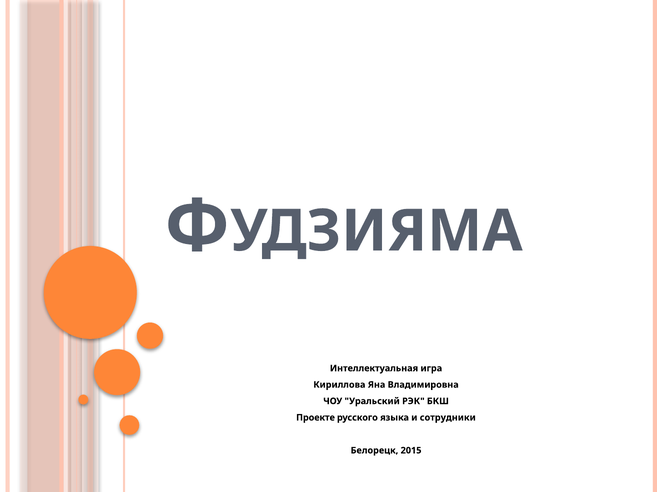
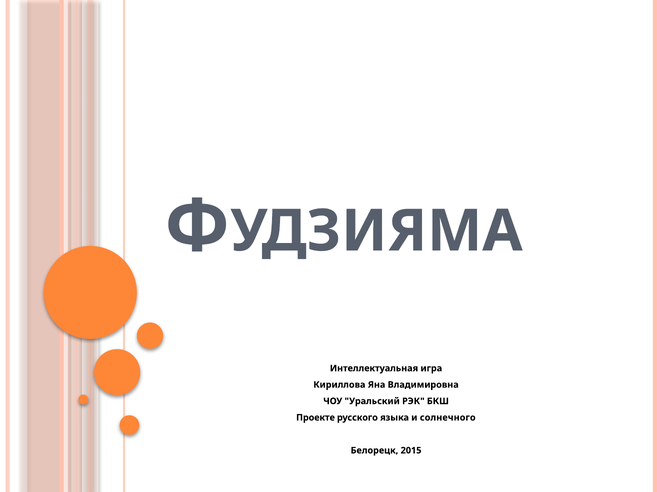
сотрудники: сотрудники -> солнечного
